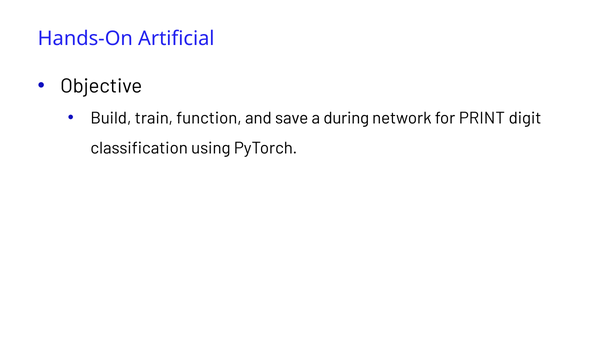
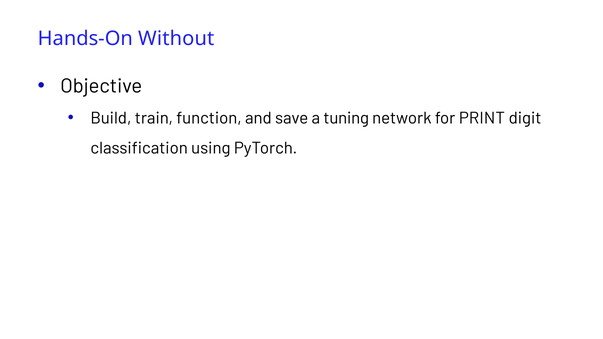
Artificial: Artificial -> Without
during: during -> tuning
